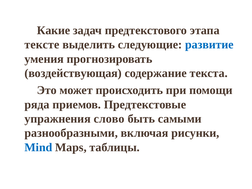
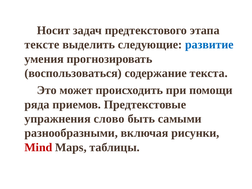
Какие: Какие -> Носит
воздействующая: воздействующая -> воспользоваться
Mind colour: blue -> red
